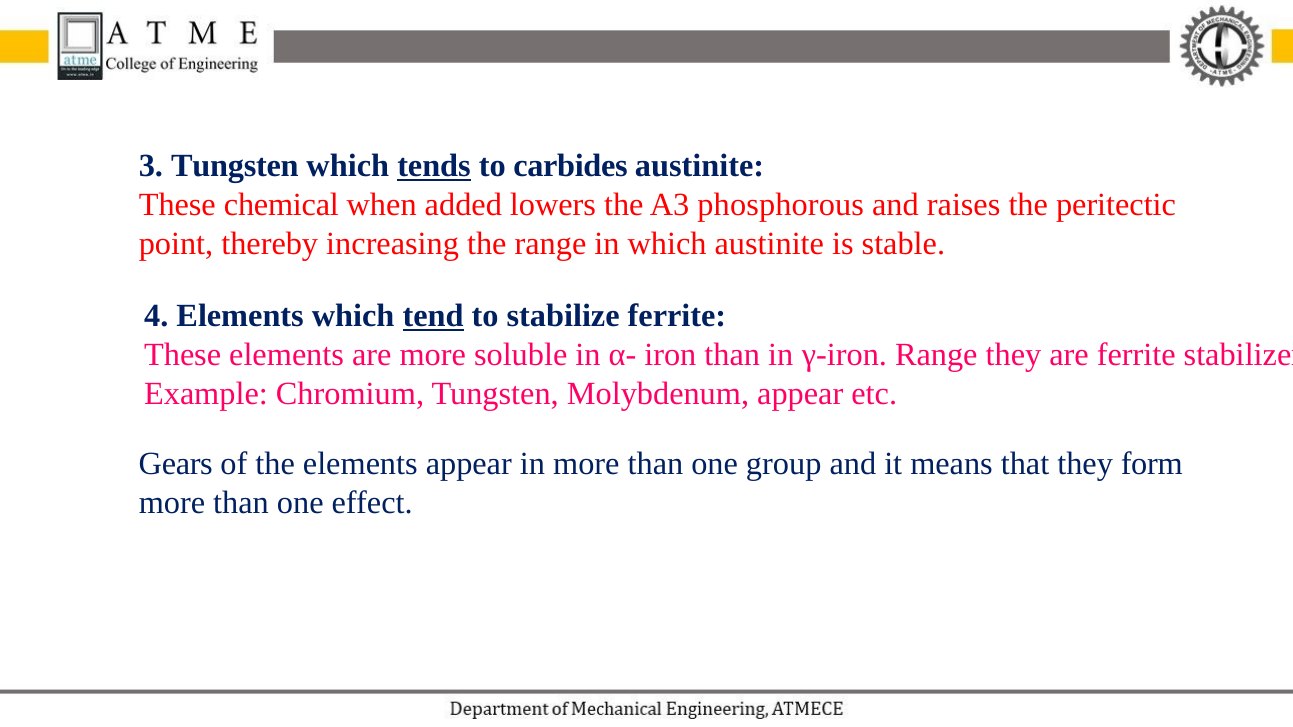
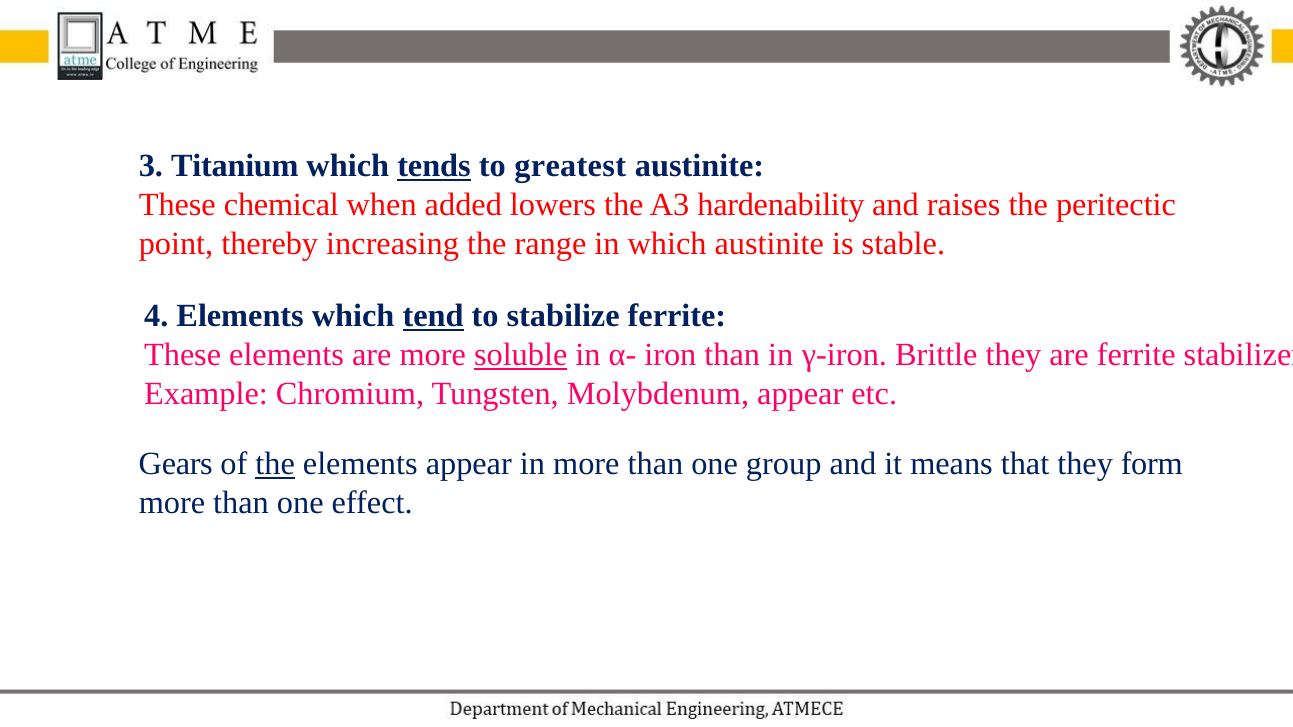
3 Tungsten: Tungsten -> Titanium
carbides: carbides -> greatest
phosphorous: phosphorous -> hardenability
soluble underline: none -> present
γ-iron Range: Range -> Brittle
the at (275, 464) underline: none -> present
